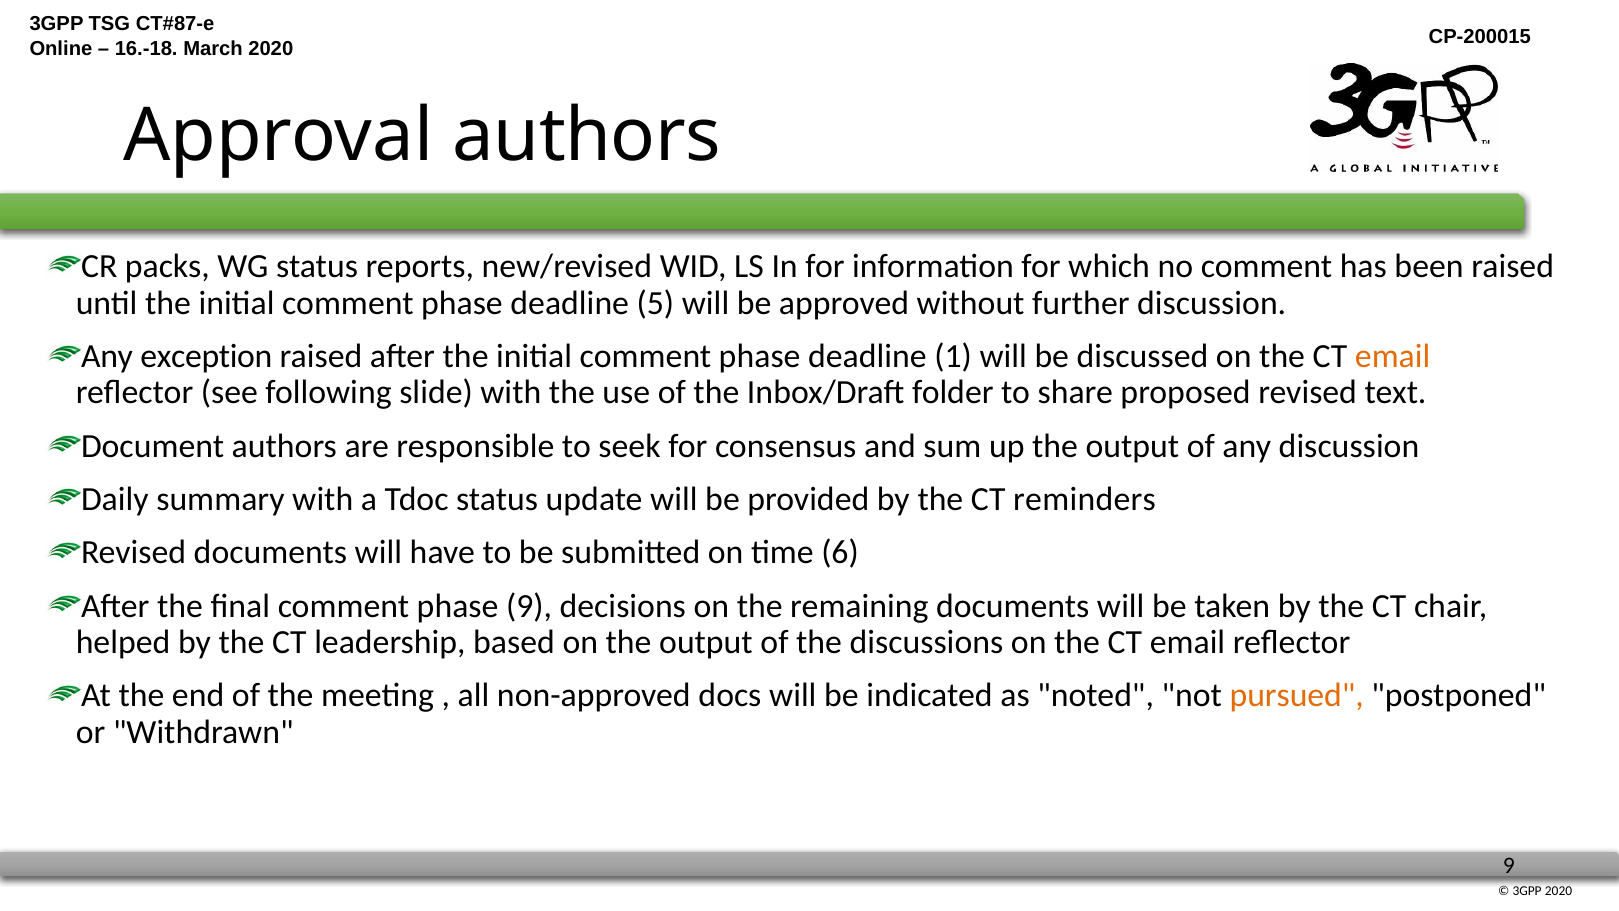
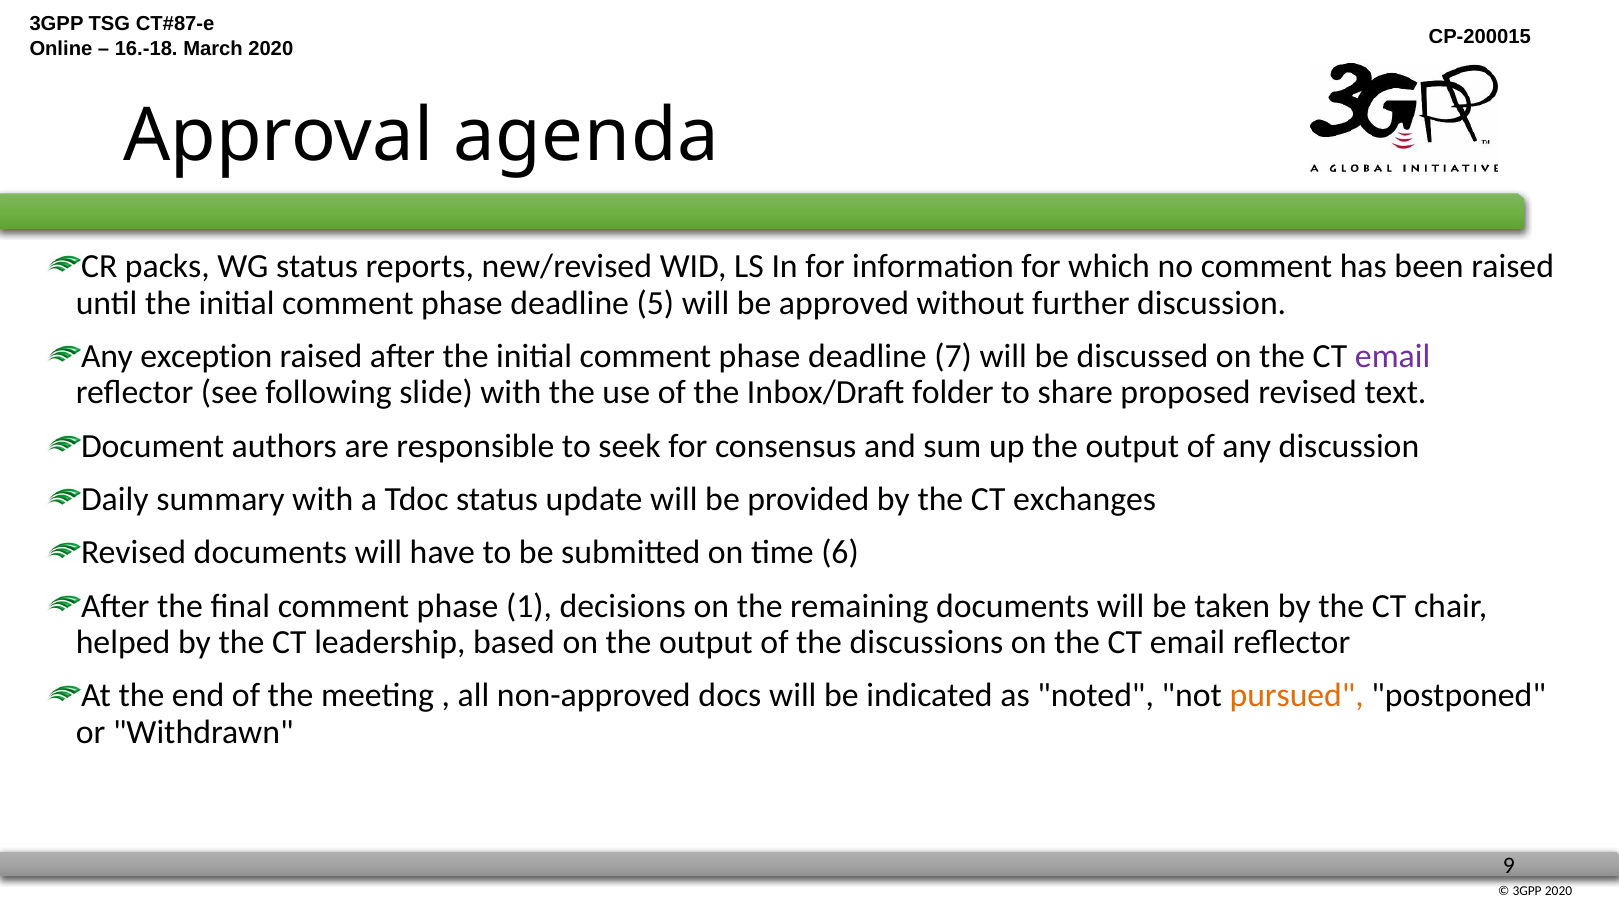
Approval authors: authors -> agenda
1: 1 -> 7
email at (1393, 356) colour: orange -> purple
reminders: reminders -> exchanges
phase 9: 9 -> 1
